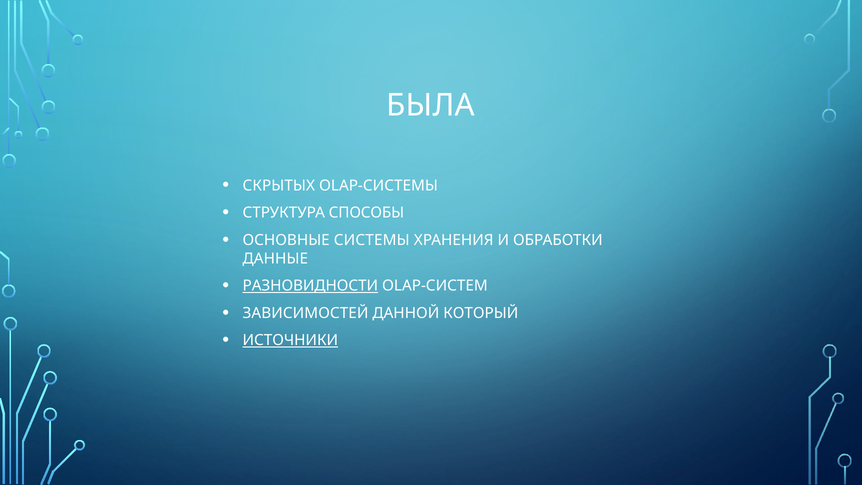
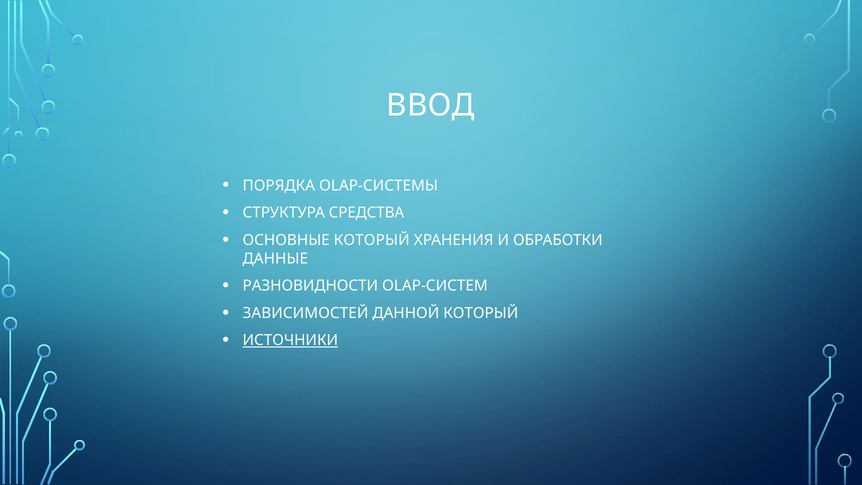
БЫЛА: БЫЛА -> ВВОД
СКРЫТЫХ: СКРЫТЫХ -> ПОРЯДКА
СПОСОБЫ: СПОСОБЫ -> СРЕДСТВА
ОСНОВНЫЕ СИСТЕМЫ: СИСТЕМЫ -> КОТОРЫЙ
РАЗНОВИДНОСТИ underline: present -> none
